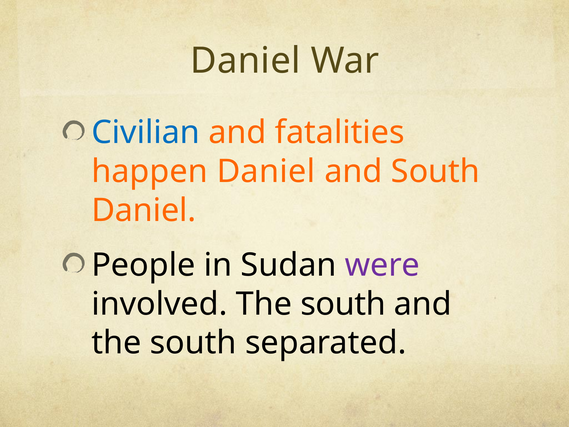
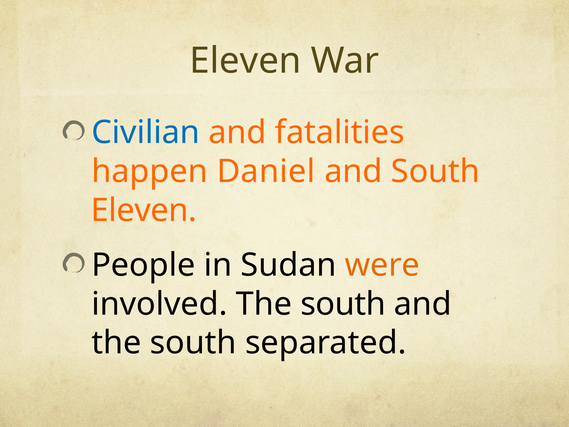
Daniel at (245, 61): Daniel -> Eleven
Daniel at (144, 210): Daniel -> Eleven
were colour: purple -> orange
